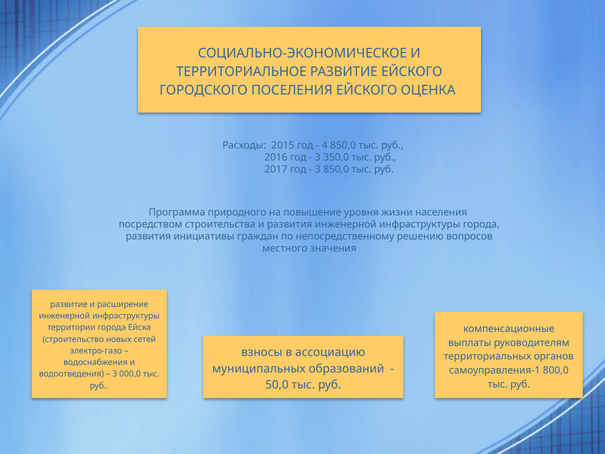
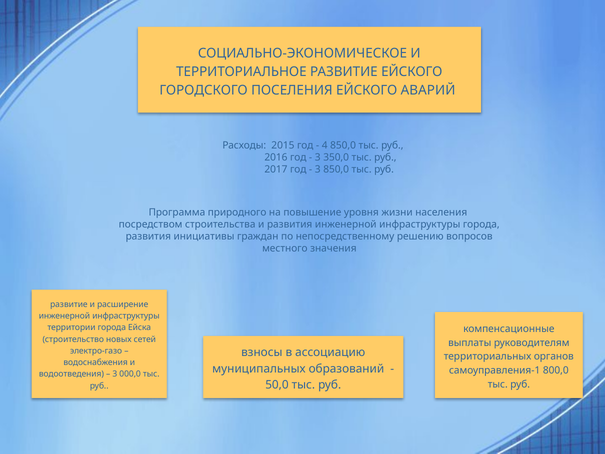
ОЦЕНКА: ОЦЕНКА -> АВАРИЙ
